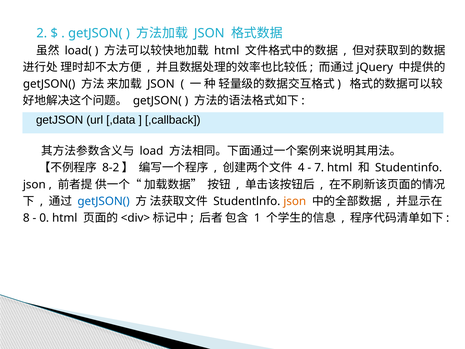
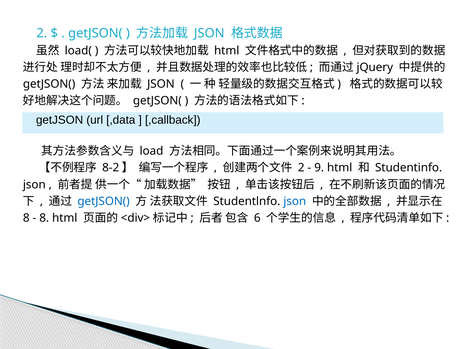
4 at (301, 168): 4 -> 2
7: 7 -> 9
json at (295, 201) colour: orange -> blue
0 at (44, 218): 0 -> 8
1: 1 -> 6
